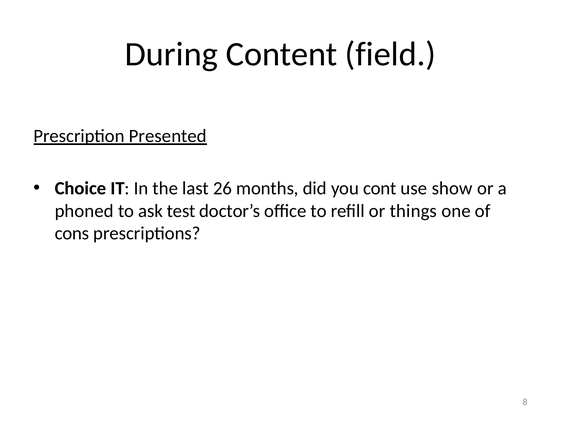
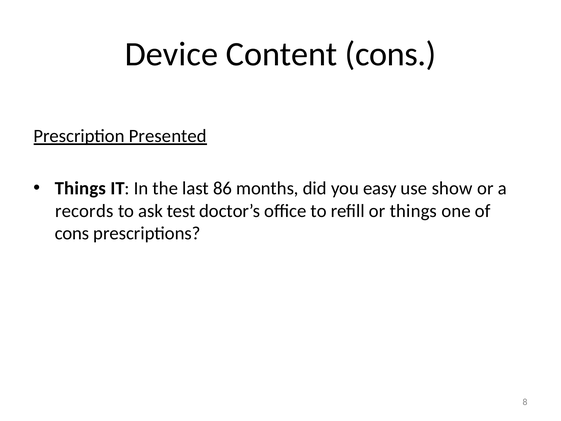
During: During -> Device
Content field: field -> cons
Choice at (80, 188): Choice -> Things
26: 26 -> 86
cont: cont -> easy
phoned: phoned -> records
